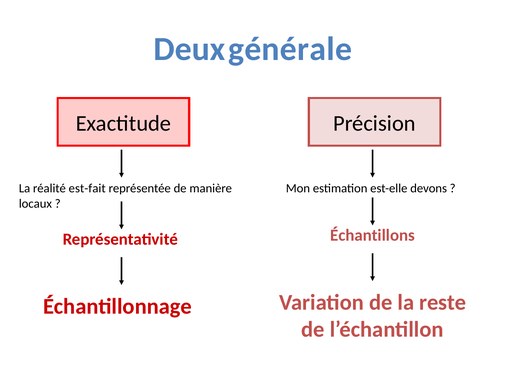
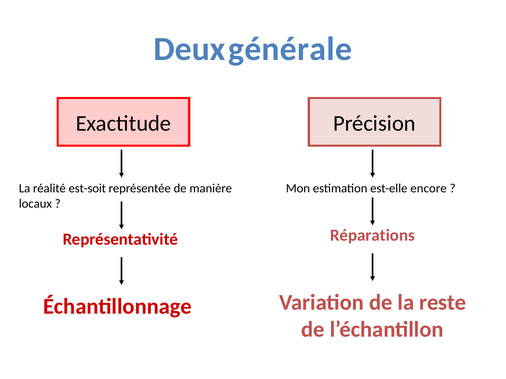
est-fait: est-fait -> est-soit
devons: devons -> encore
Échantillons: Échantillons -> Réparations
